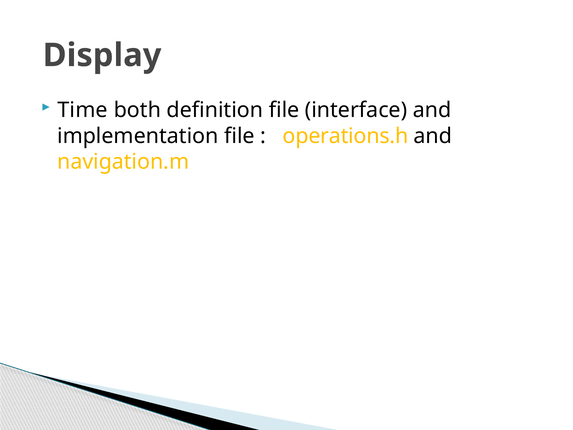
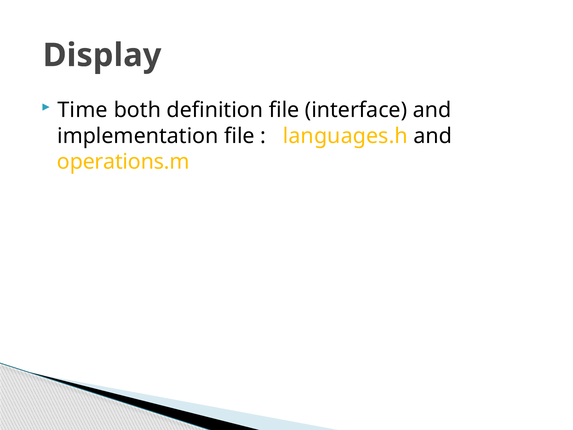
operations.h: operations.h -> languages.h
navigation.m: navigation.m -> operations.m
